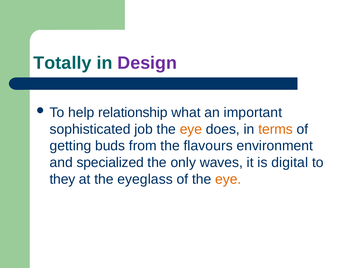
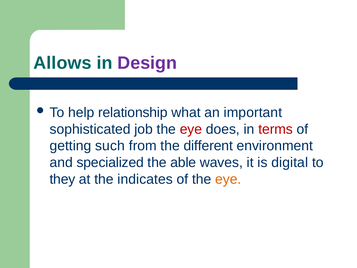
Totally: Totally -> Allows
eye at (191, 129) colour: orange -> red
terms colour: orange -> red
buds: buds -> such
flavours: flavours -> different
only: only -> able
eyeglass: eyeglass -> indicates
